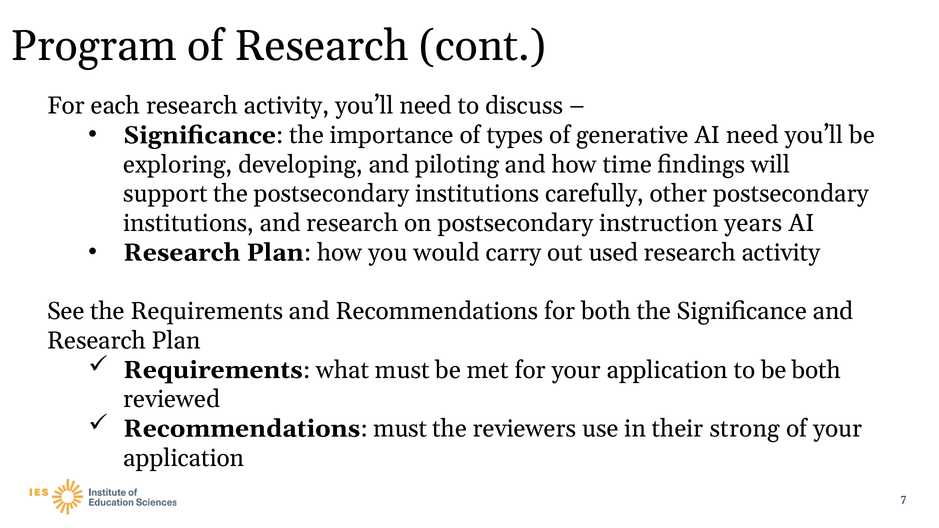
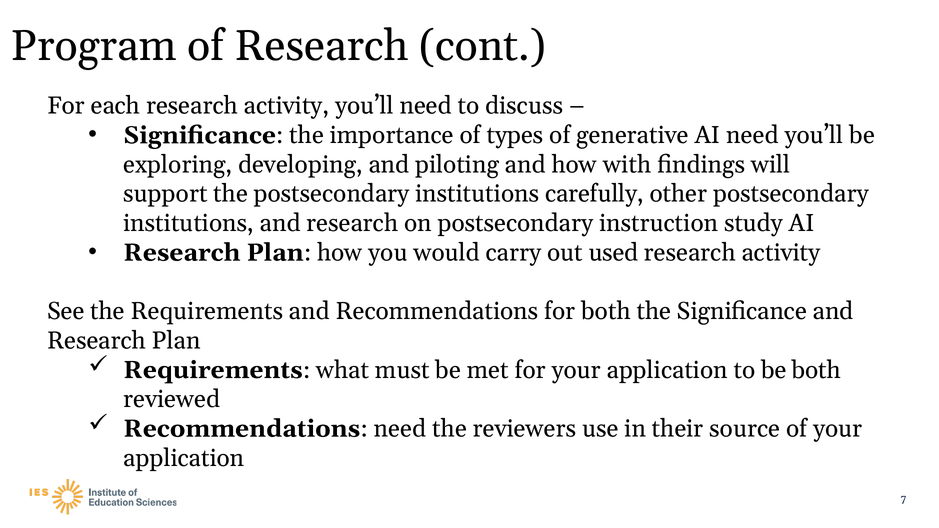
time: time -> with
years: years -> study
must at (400, 429): must -> need
strong: strong -> source
